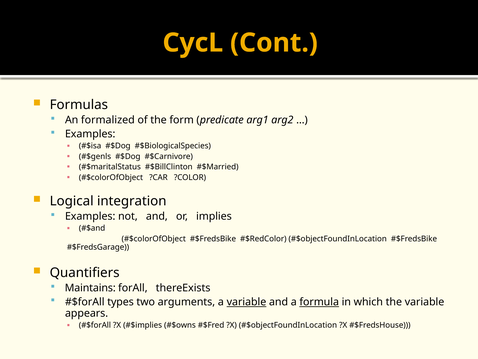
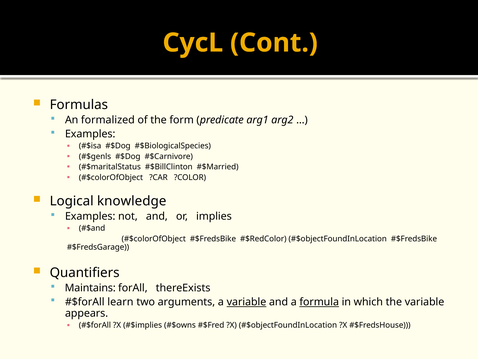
integration: integration -> knowledge
types: types -> learn
